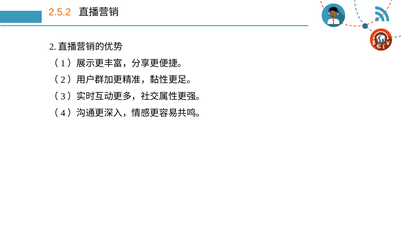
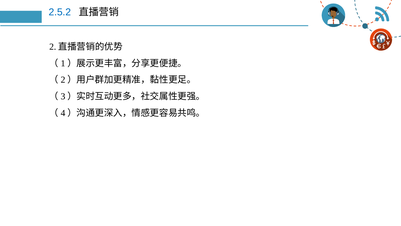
2.5.2 colour: orange -> blue
